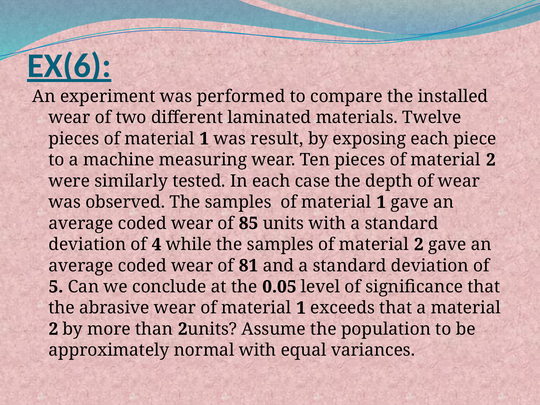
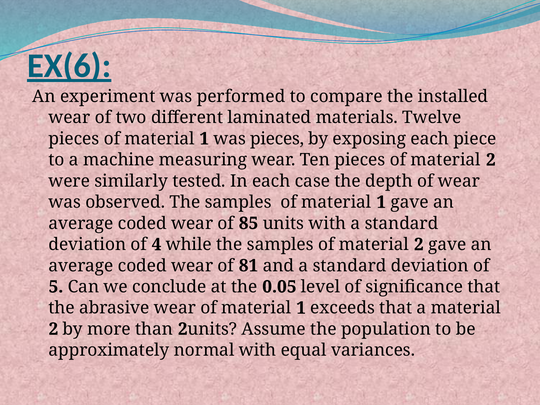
was result: result -> pieces
